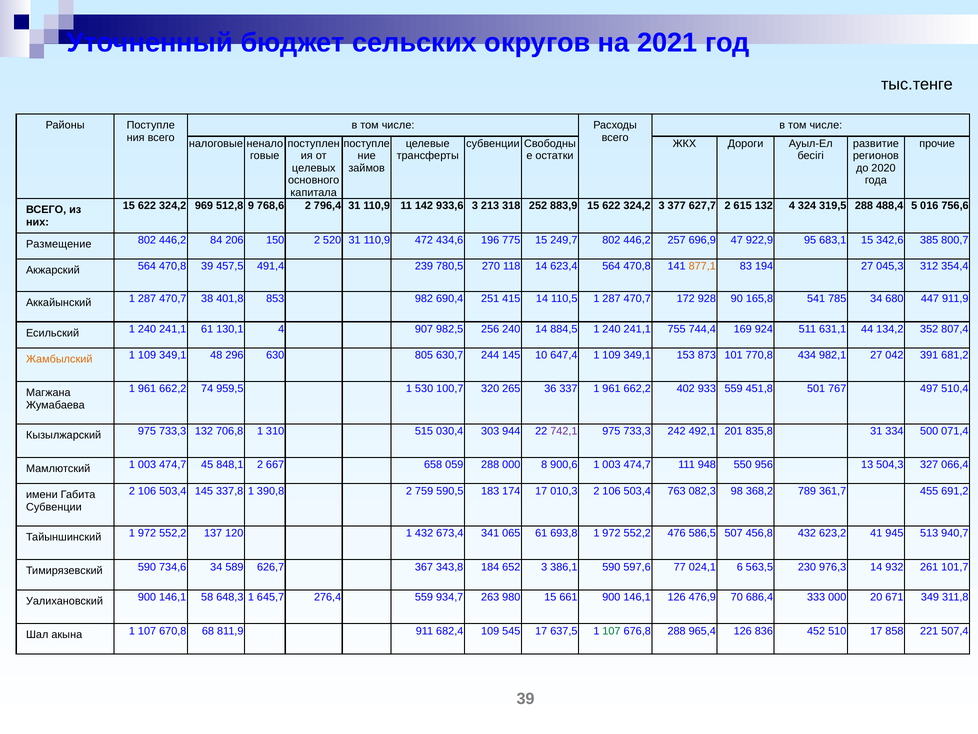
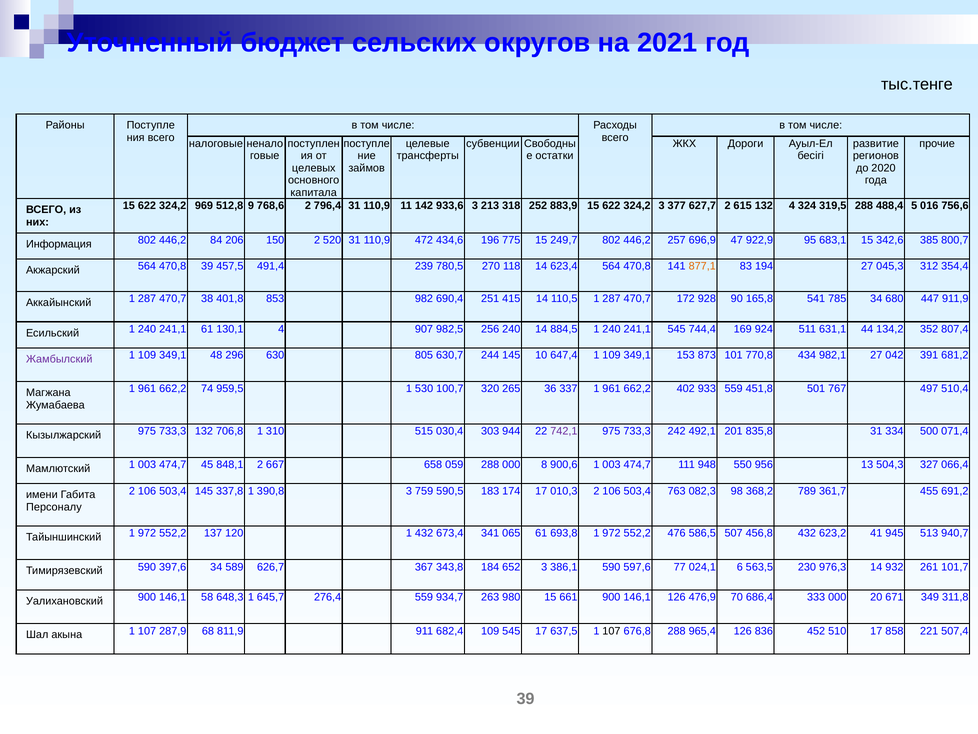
Размещение: Размещение -> Информация
241,1 755: 755 -> 545
Жамбылский colour: orange -> purple
390,8 2: 2 -> 3
Субвенции at (54, 507): Субвенции -> Персоналу
734,6: 734,6 -> 397,6
670,8: 670,8 -> 287,9
107 at (611, 631) colour: green -> black
